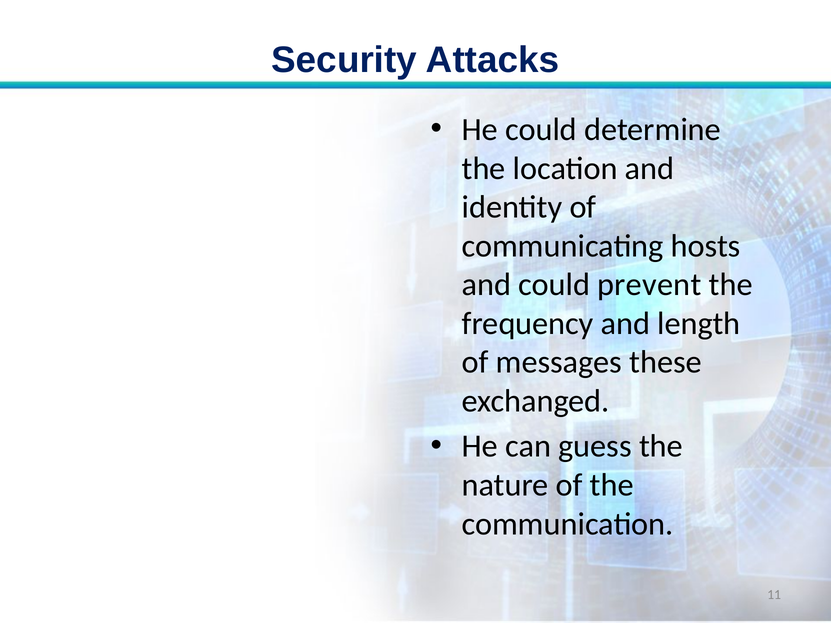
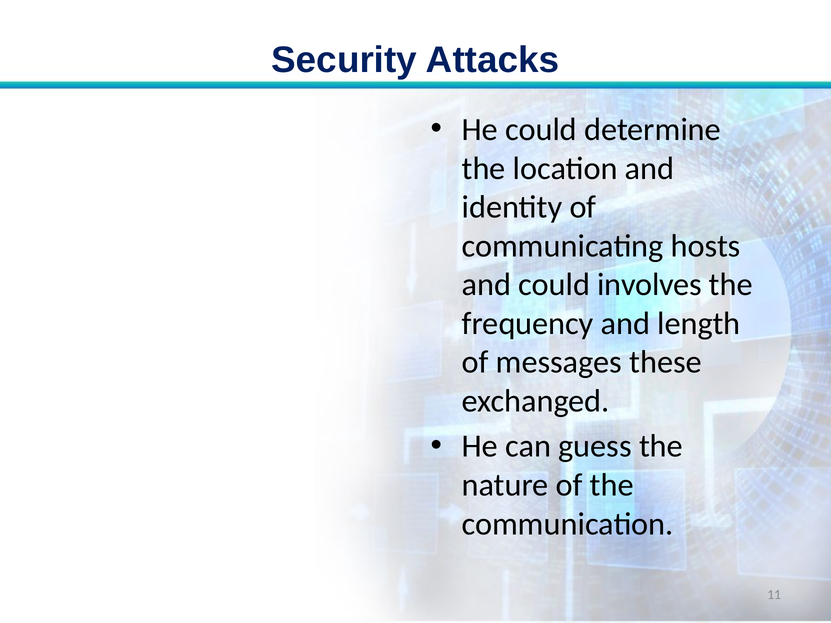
prevent: prevent -> involves
